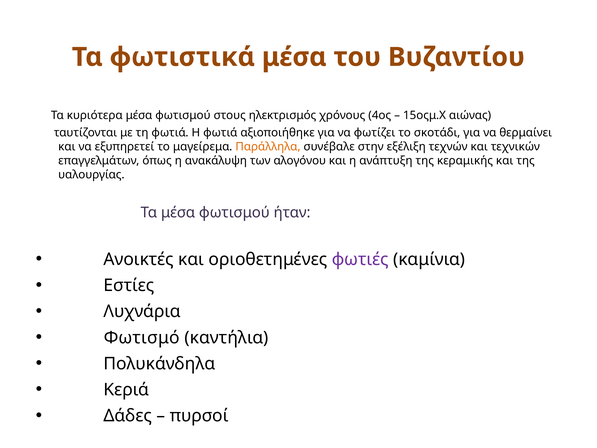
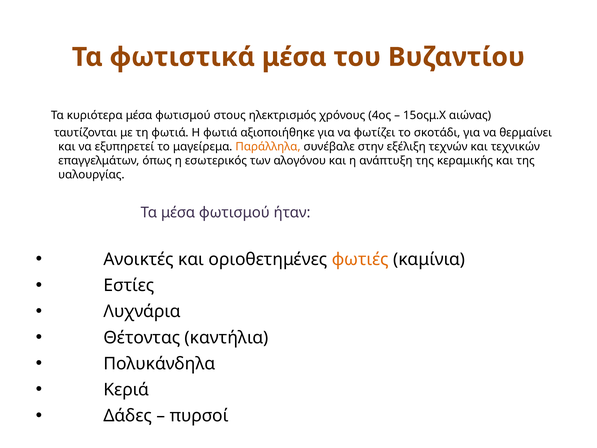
ανακάλυψη: ανακάλυψη -> εσωτερικός
φωτιές colour: purple -> orange
Φωτισμό: Φωτισμό -> Θέτοντας
